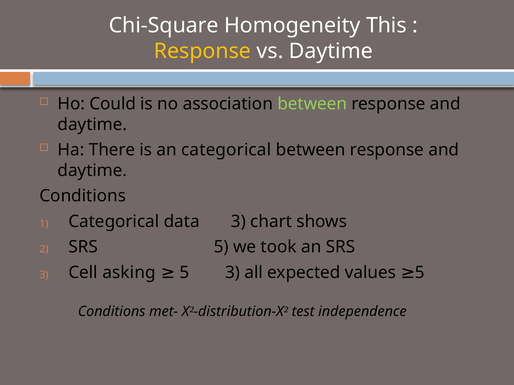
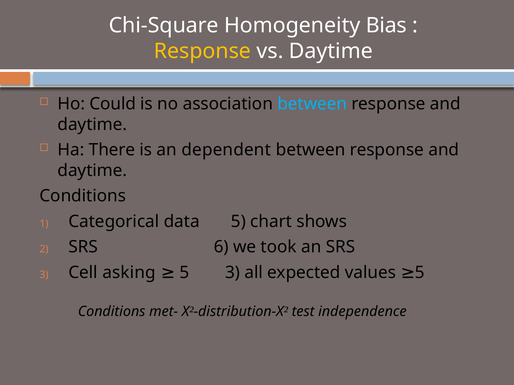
This: This -> Bias
between at (312, 104) colour: light green -> light blue
an categorical: categorical -> dependent
data 3: 3 -> 5
SRS 5: 5 -> 6
